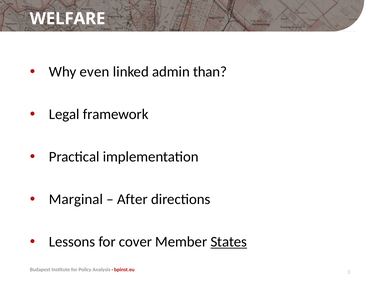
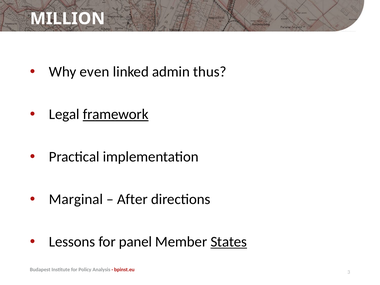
WELFARE: WELFARE -> MILLION
than: than -> thus
framework underline: none -> present
cover: cover -> panel
